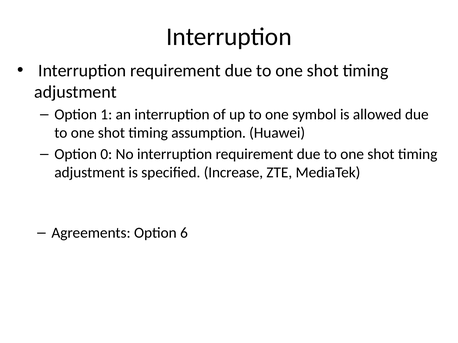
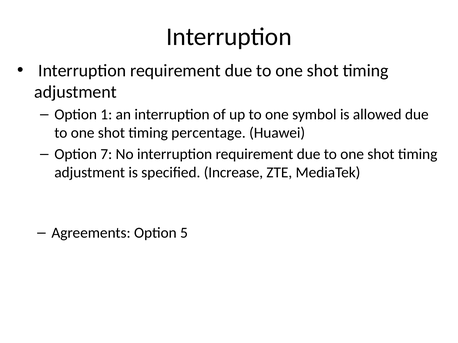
assumption: assumption -> percentage
0: 0 -> 7
6: 6 -> 5
